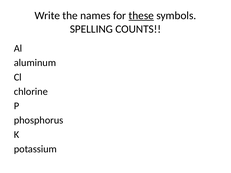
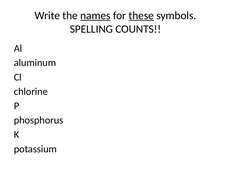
names underline: none -> present
